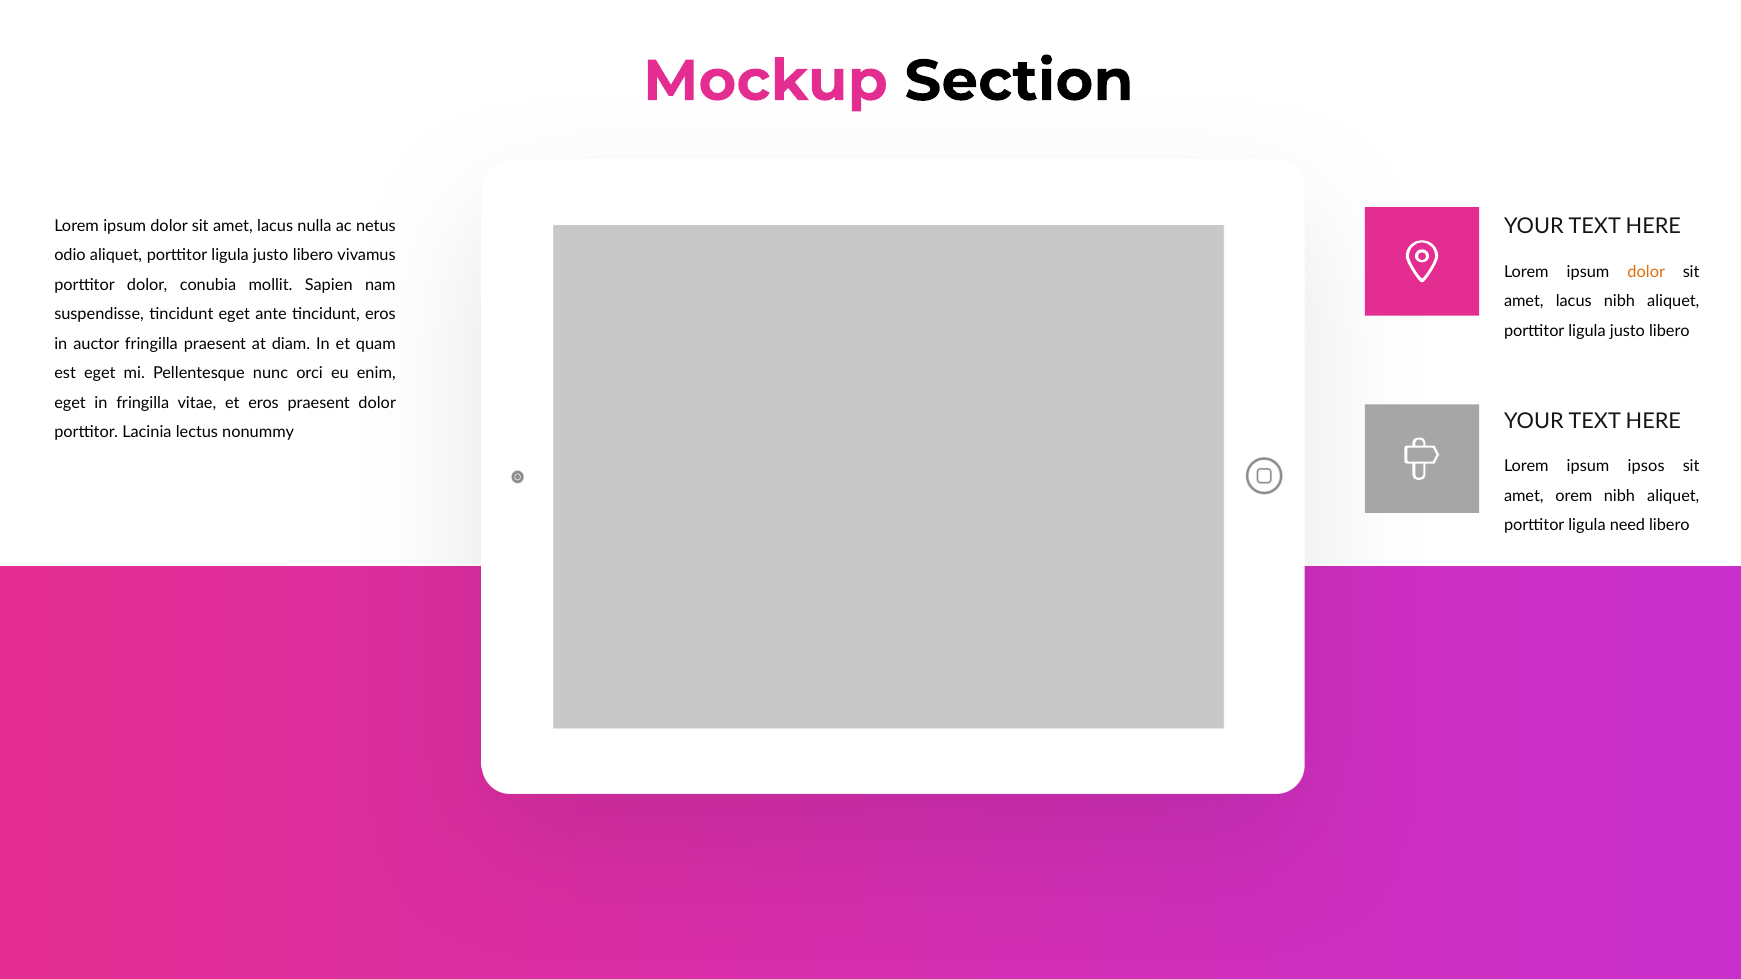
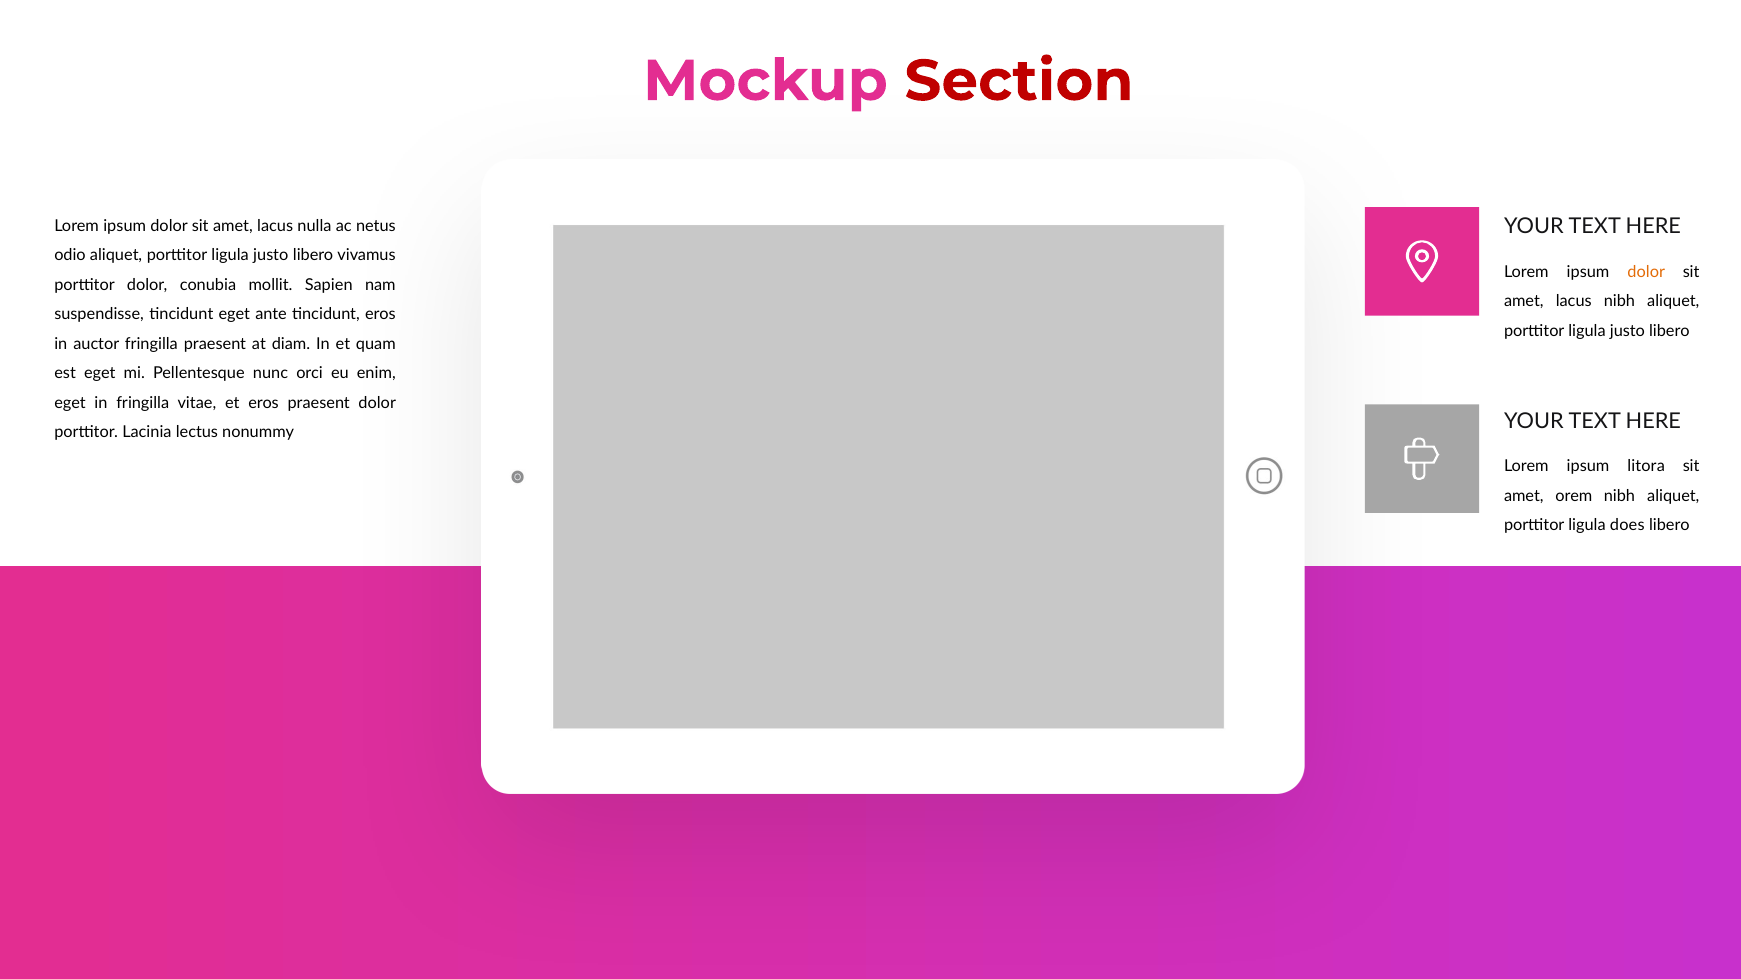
Section colour: black -> red
ipsos: ipsos -> litora
need: need -> does
